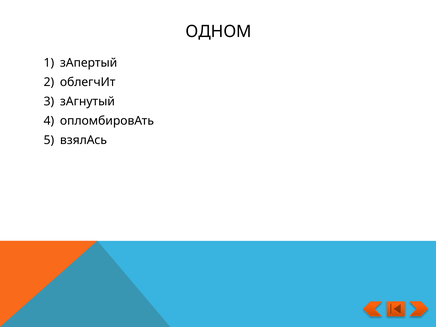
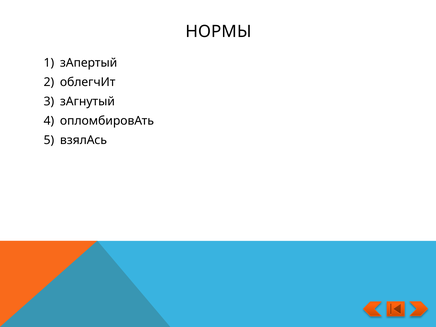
ОДНОМ: ОДНОМ -> НОРМЫ
